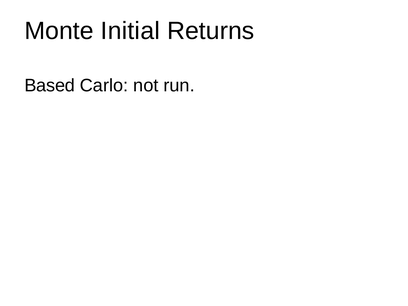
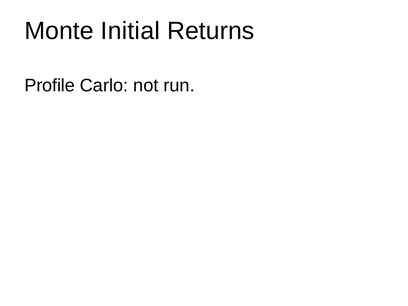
Based: Based -> Profile
